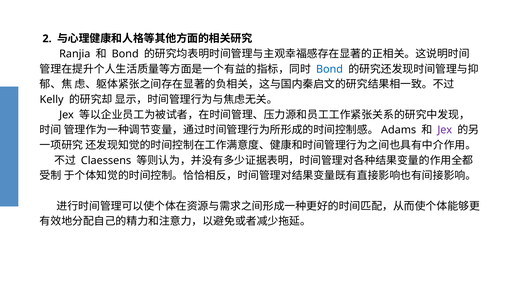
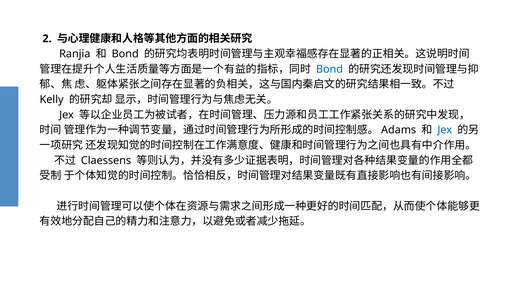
Jex at (445, 130) colour: purple -> blue
